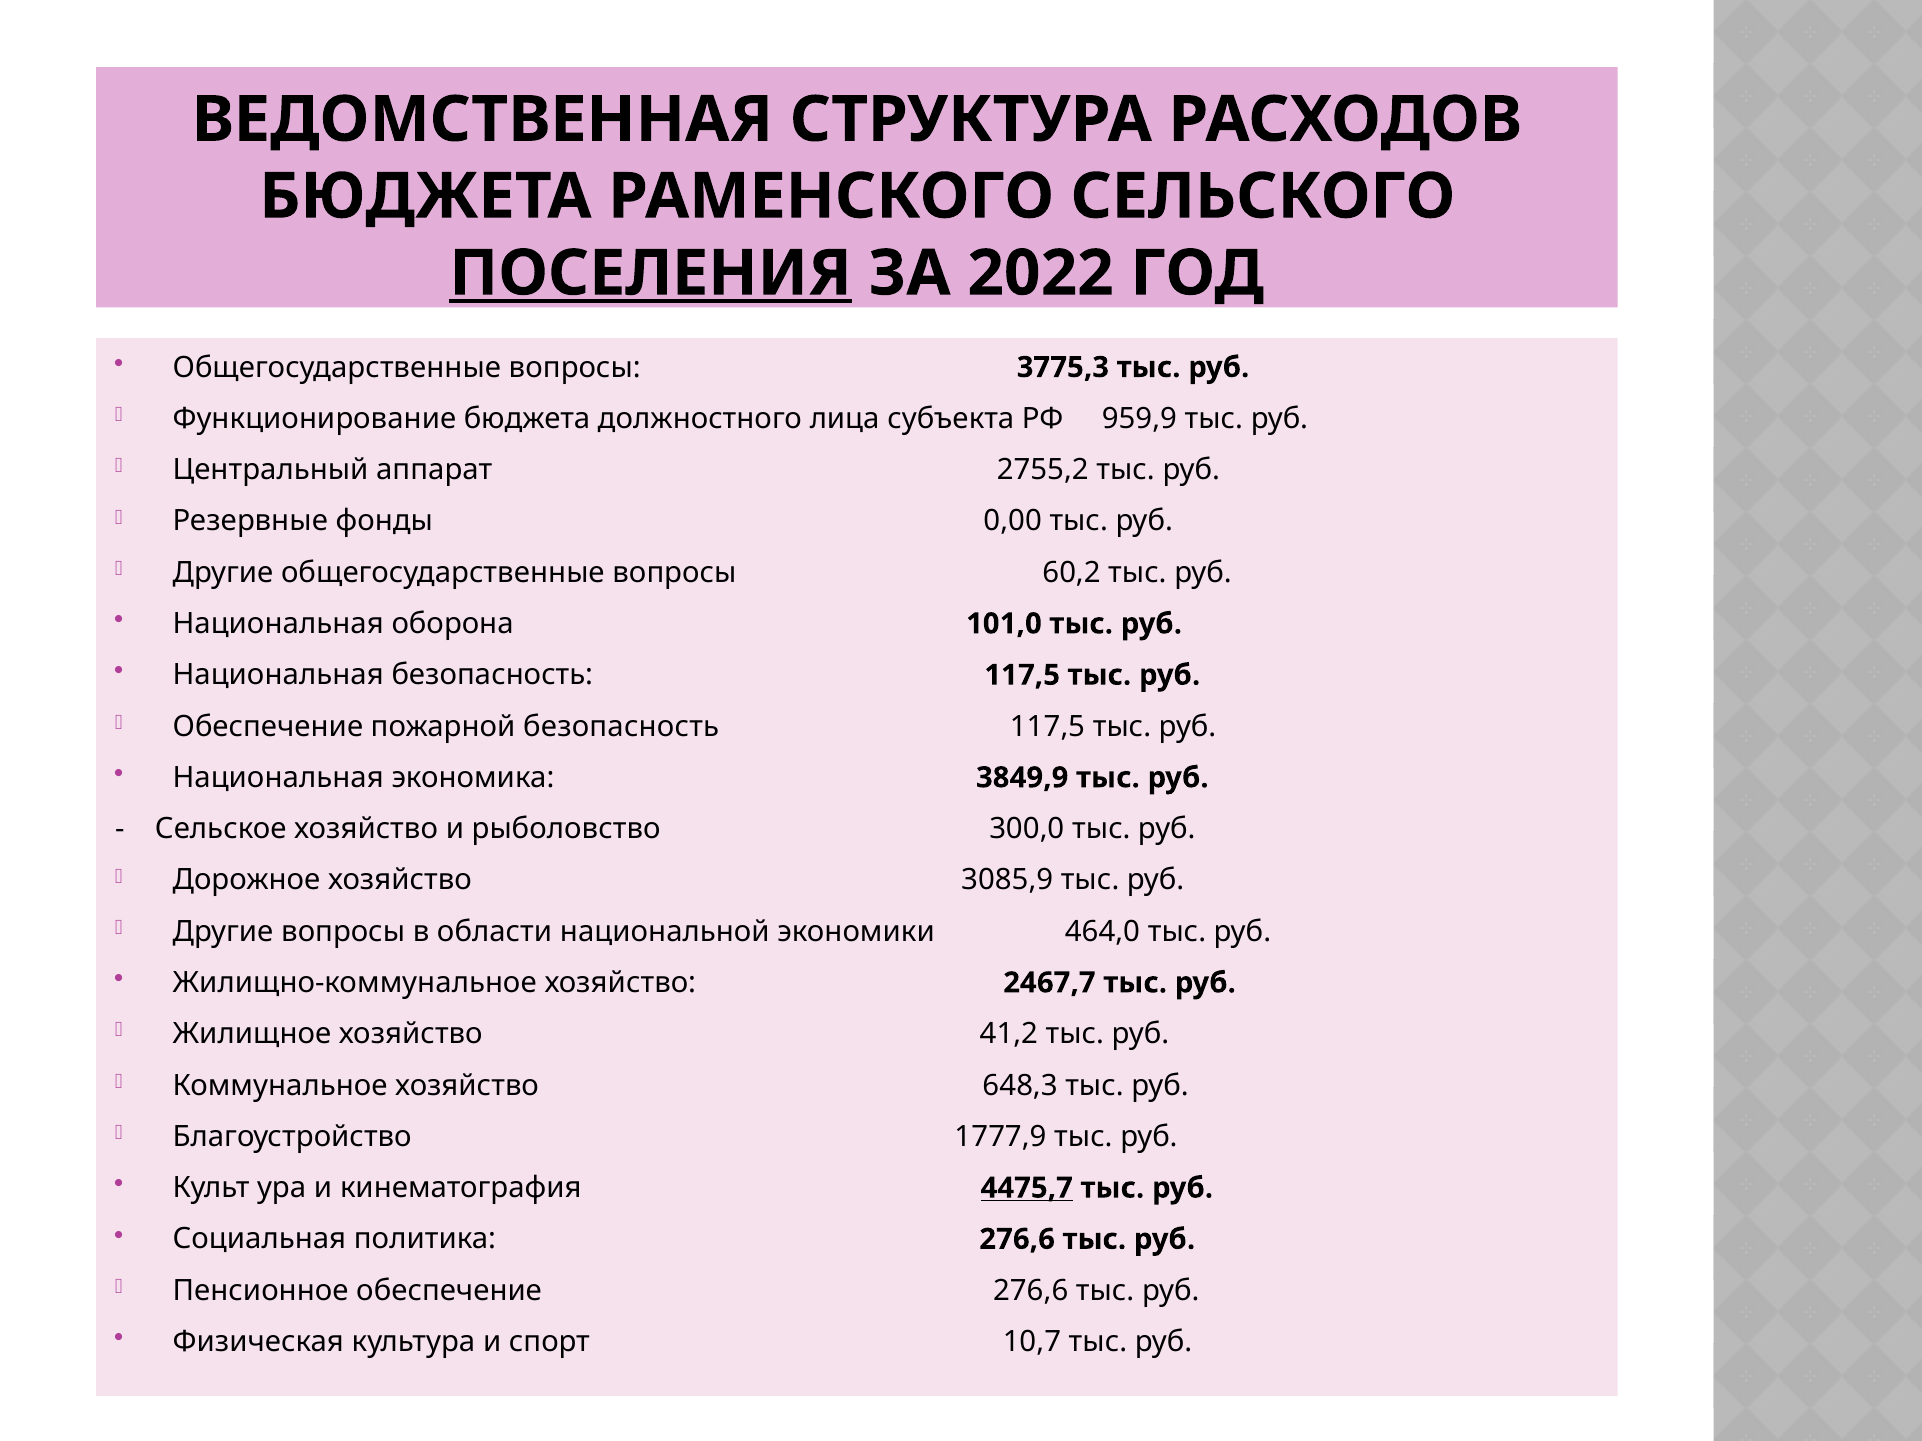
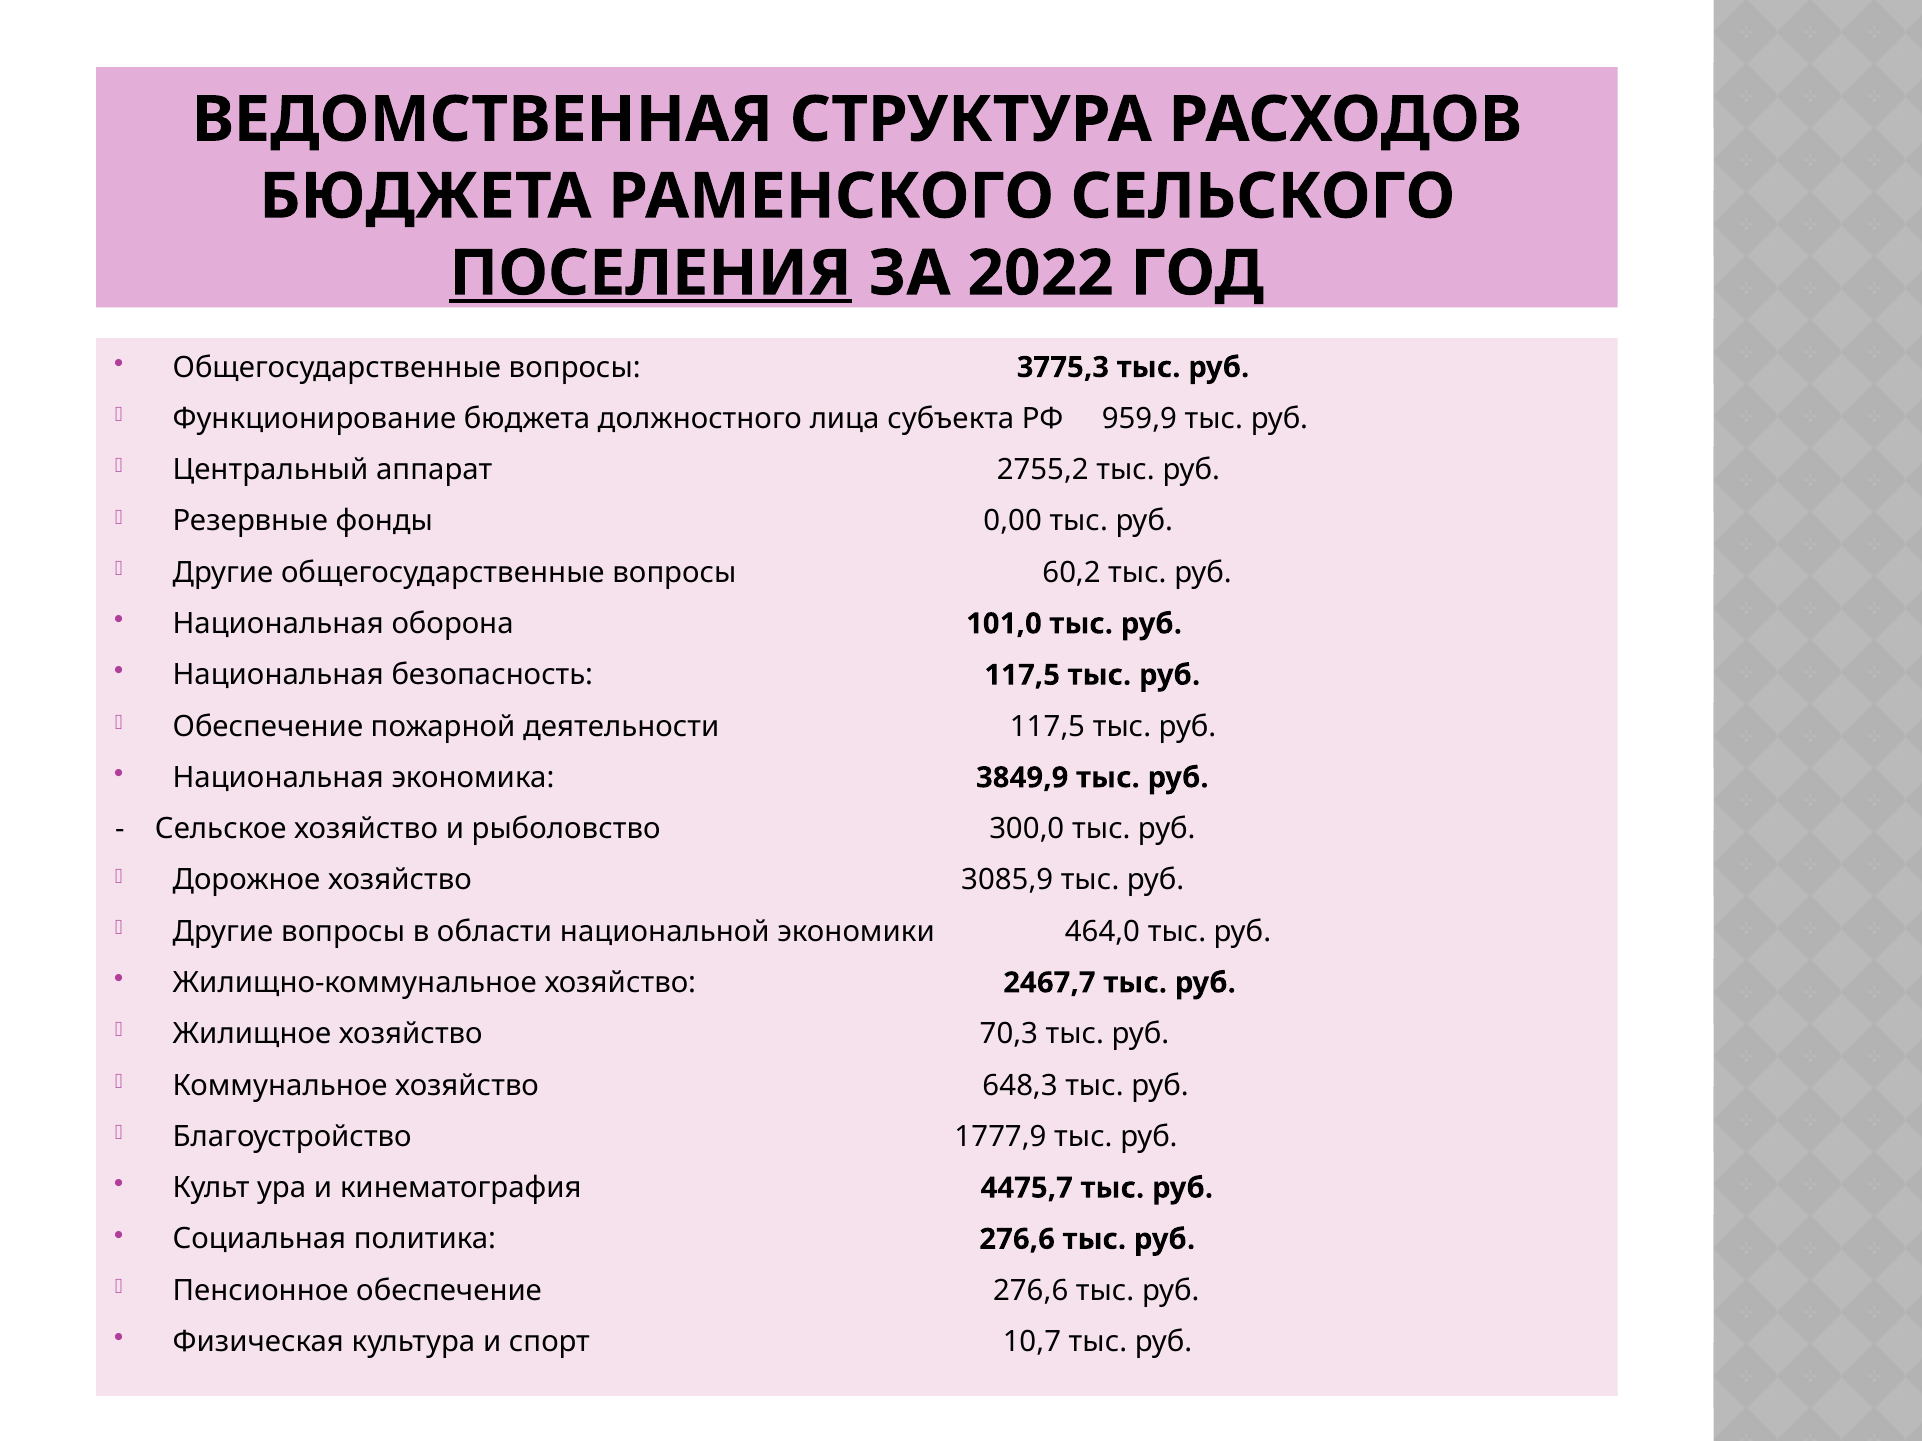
пожарной безопасность: безопасность -> деятельности
41,2: 41,2 -> 70,3
4475,7 underline: present -> none
